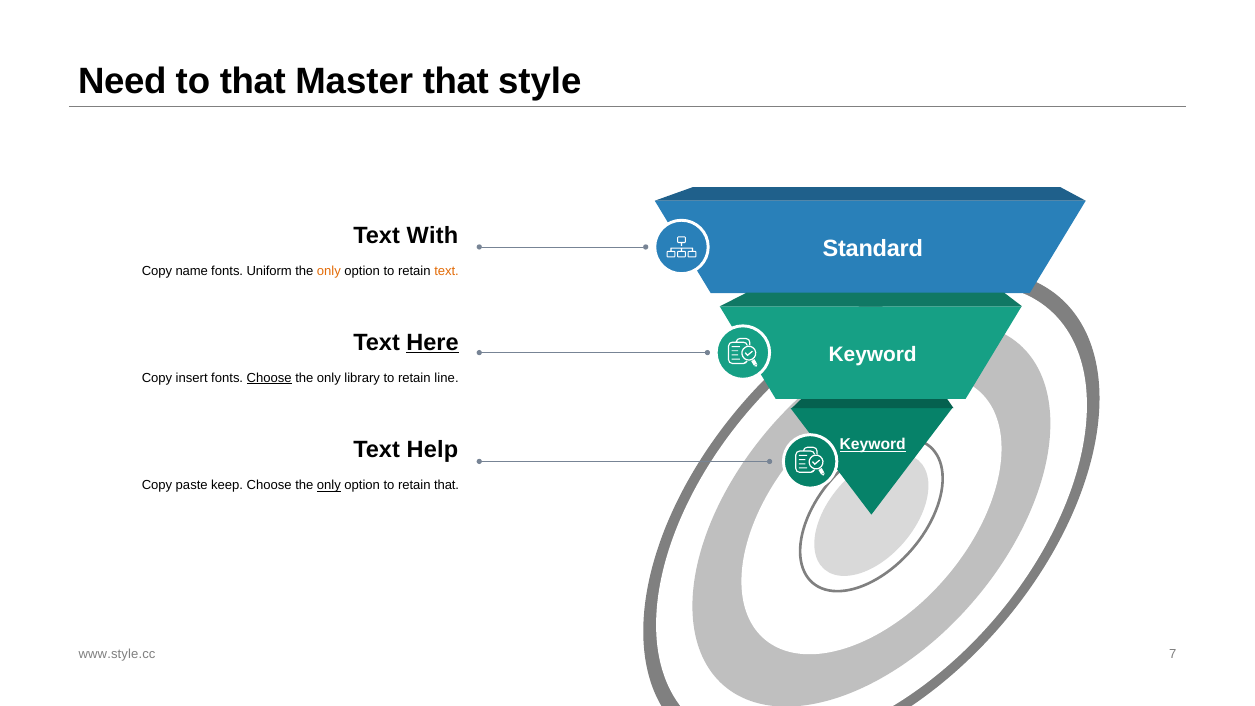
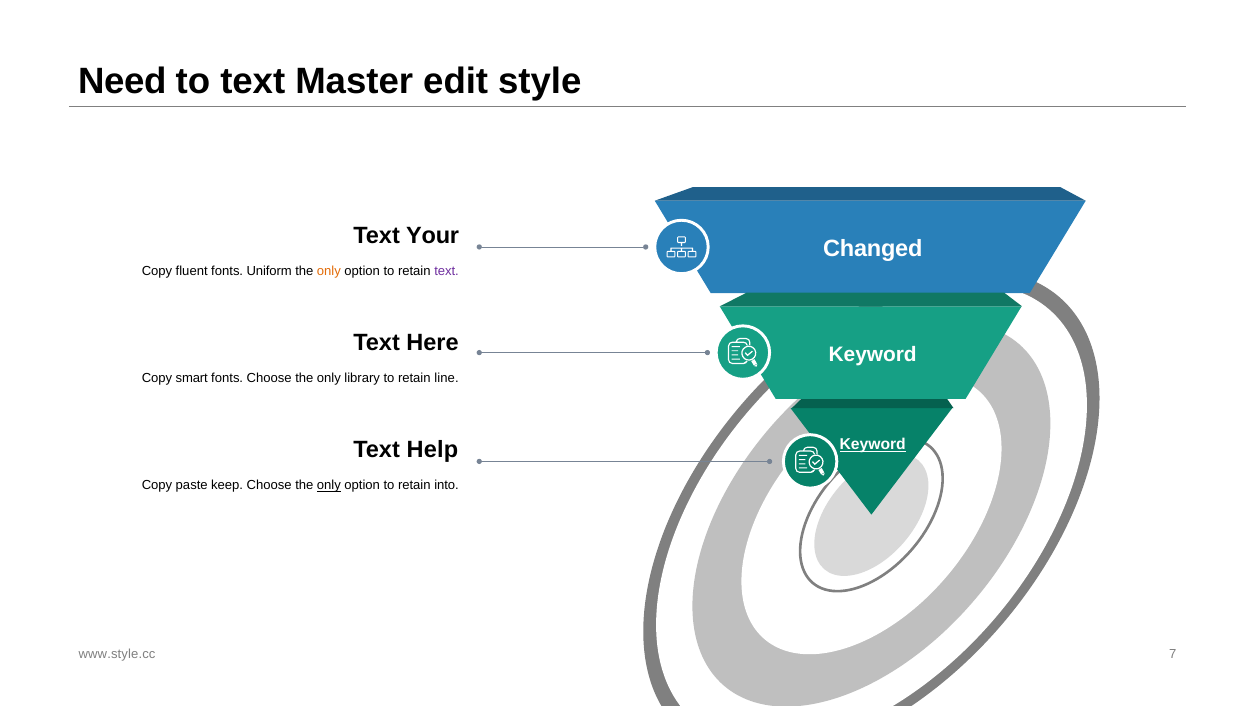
to that: that -> text
Master that: that -> edit
With: With -> Your
Standard: Standard -> Changed
name: name -> fluent
text at (447, 271) colour: orange -> purple
Here underline: present -> none
insert: insert -> smart
Choose at (269, 378) underline: present -> none
retain that: that -> into
